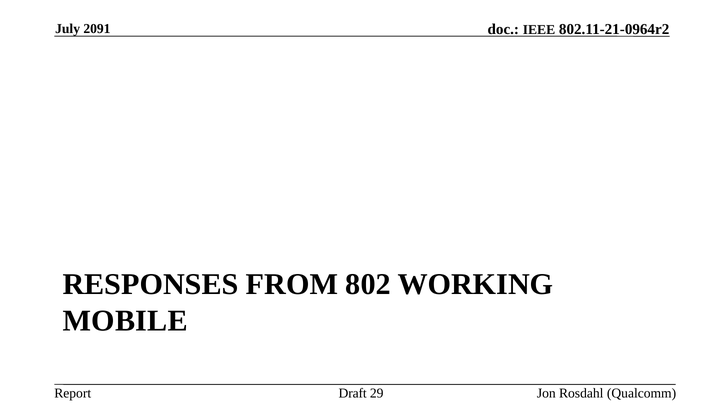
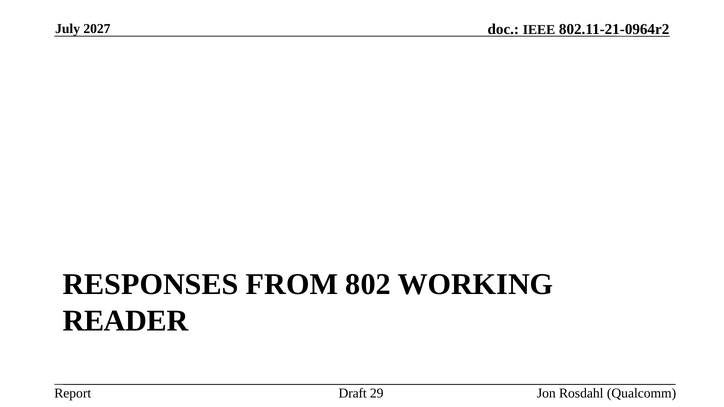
2091: 2091 -> 2027
MOBILE: MOBILE -> READER
